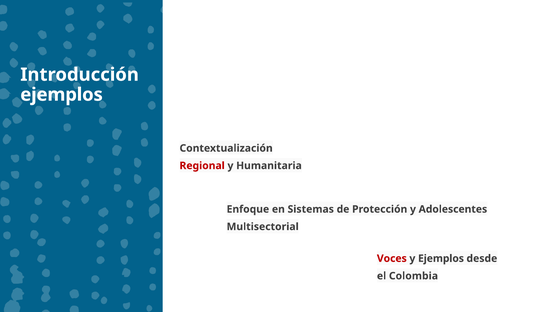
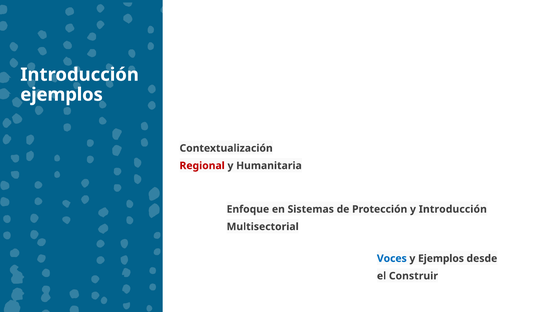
y Adolescentes: Adolescentes -> Introducción
Voces colour: red -> blue
Colombia: Colombia -> Construir
